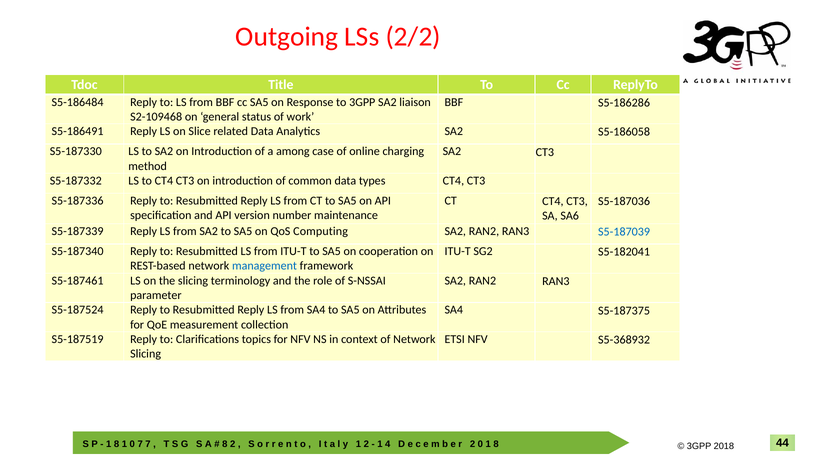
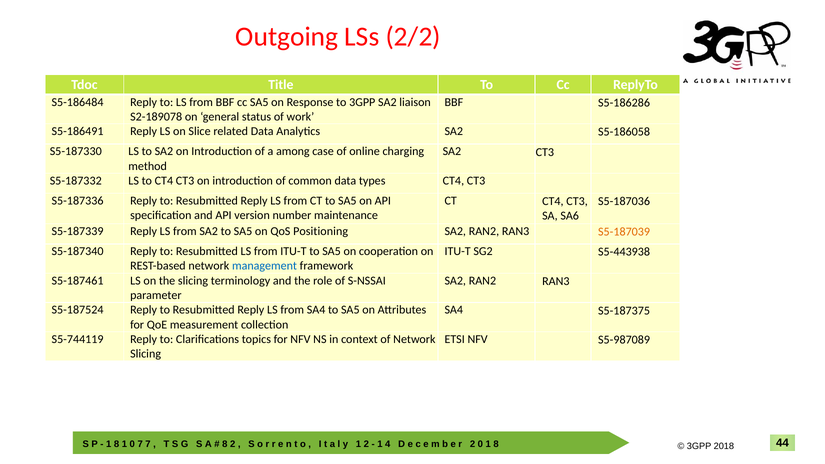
S2-109468: S2-109468 -> S2-189078
Computing: Computing -> Positioning
S5-187039 colour: blue -> orange
S5-182041: S5-182041 -> S5-443938
S5-187519: S5-187519 -> S5-744119
S5-368932: S5-368932 -> S5-987089
